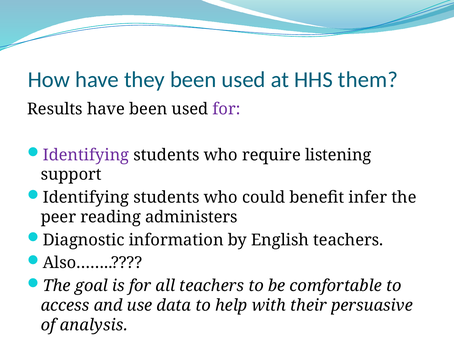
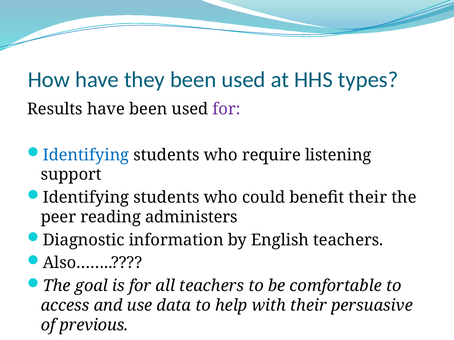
them: them -> types
Identifying at (86, 155) colour: purple -> blue
benefit infer: infer -> their
analysis: analysis -> previous
